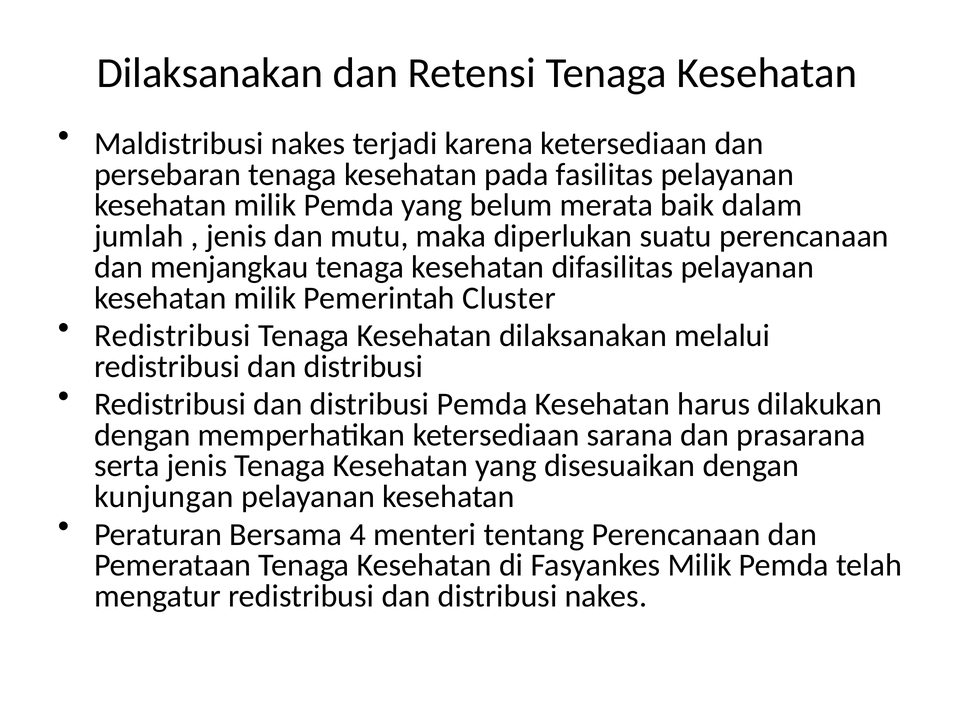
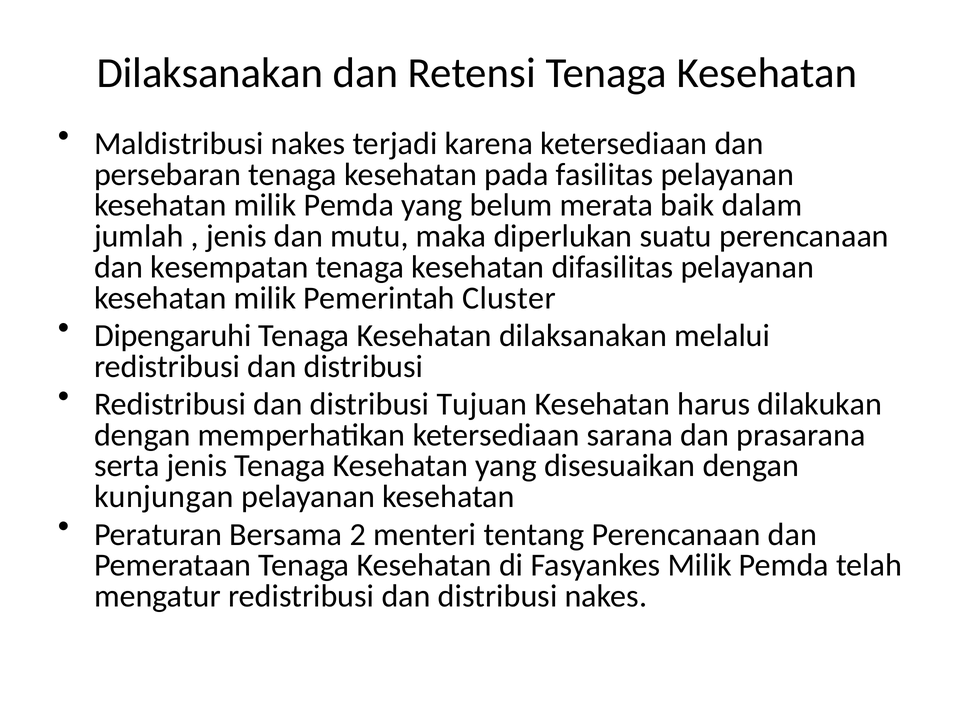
menjangkau: menjangkau -> kesempatan
Redistribusi at (172, 336): Redistribusi -> Dipengaruhi
distribusi Pemda: Pemda -> Tujuan
4: 4 -> 2
